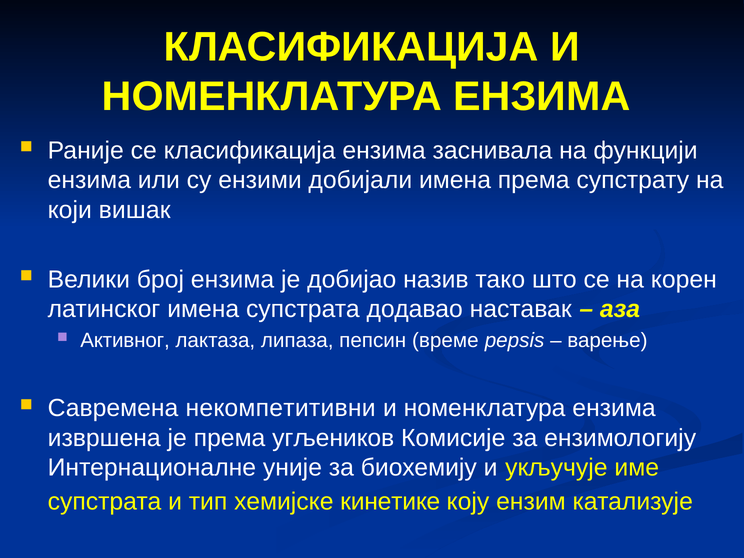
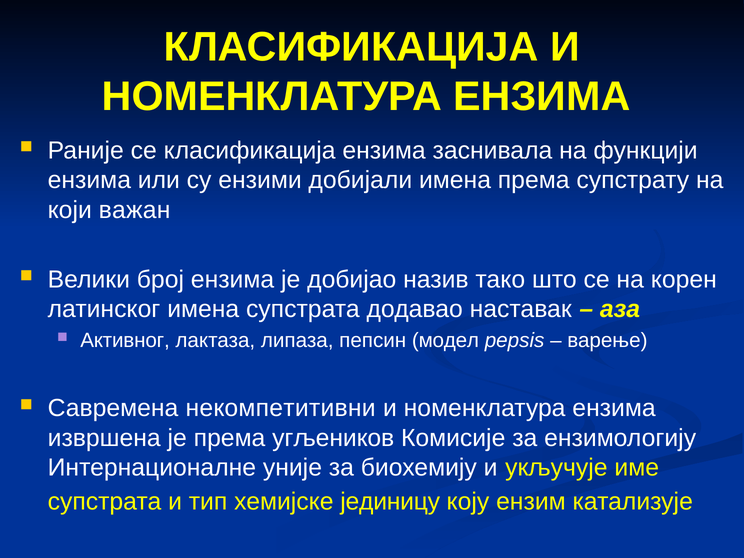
вишак: вишак -> важан
време: време -> модел
кинетике: кинетике -> јединицу
